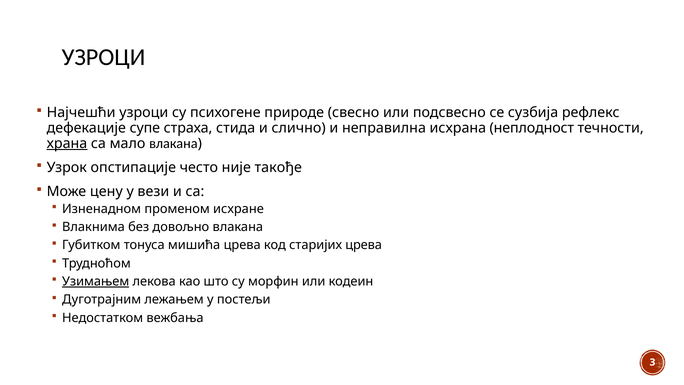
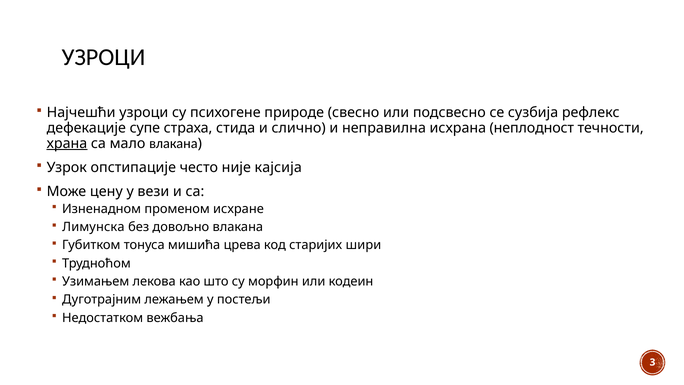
такође: такође -> кајсија
Влакнима: Влакнима -> Лимунска
старијих црева: црева -> шири
Узимањем underline: present -> none
